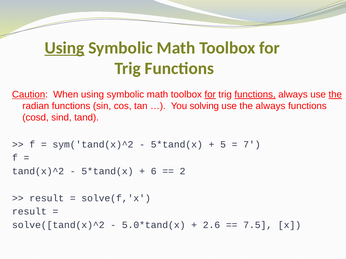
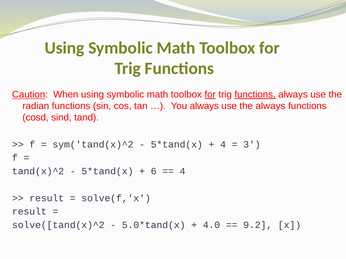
Using at (65, 48) underline: present -> none
the at (335, 95) underline: present -> none
You solving: solving -> always
5 at (223, 145): 5 -> 4
7: 7 -> 3
2 at (183, 172): 2 -> 4
2.6: 2.6 -> 4.0
7.5: 7.5 -> 9.2
